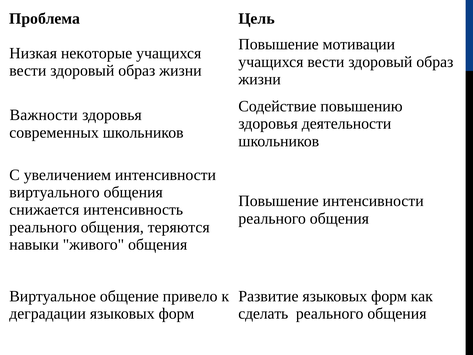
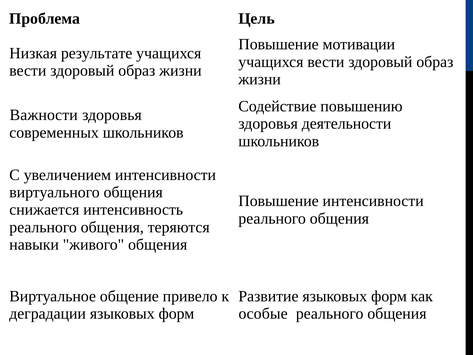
некоторые: некоторые -> результате
сделать: сделать -> особые
